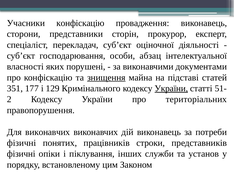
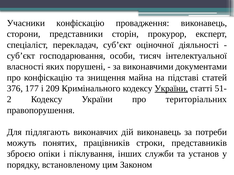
абзац: абзац -> тисяч
знищення underline: present -> none
351: 351 -> 376
129: 129 -> 209
Для виконавчих: виконавчих -> підлягають
фізичні at (21, 143): фізичні -> можуть
фізичні at (21, 154): фізичні -> зброєю
